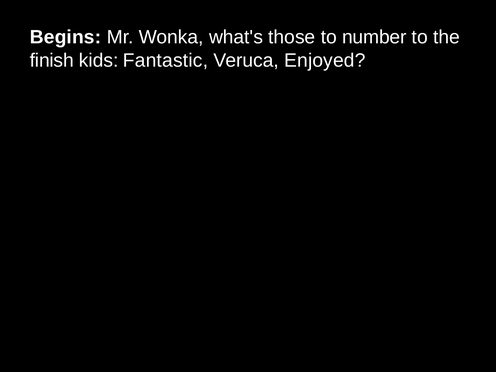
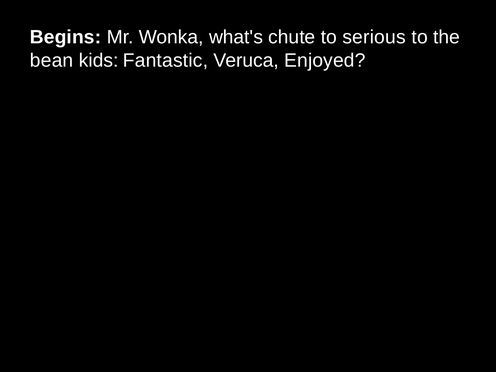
those: those -> chute
number: number -> serious
finish: finish -> bean
